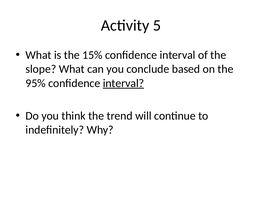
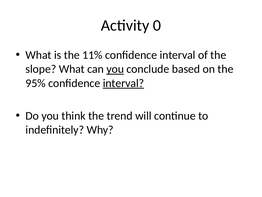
5: 5 -> 0
15%: 15% -> 11%
you at (115, 69) underline: none -> present
